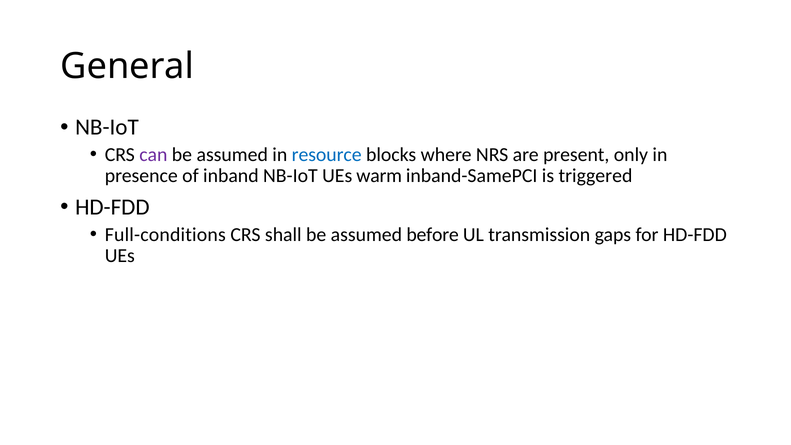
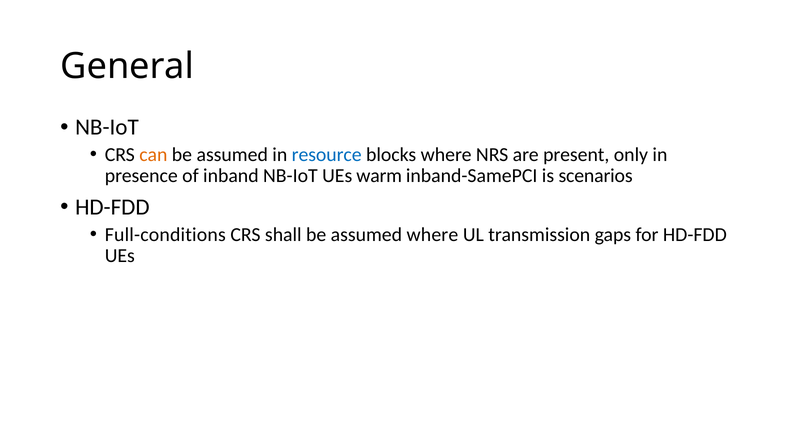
can colour: purple -> orange
triggered: triggered -> scenarios
assumed before: before -> where
